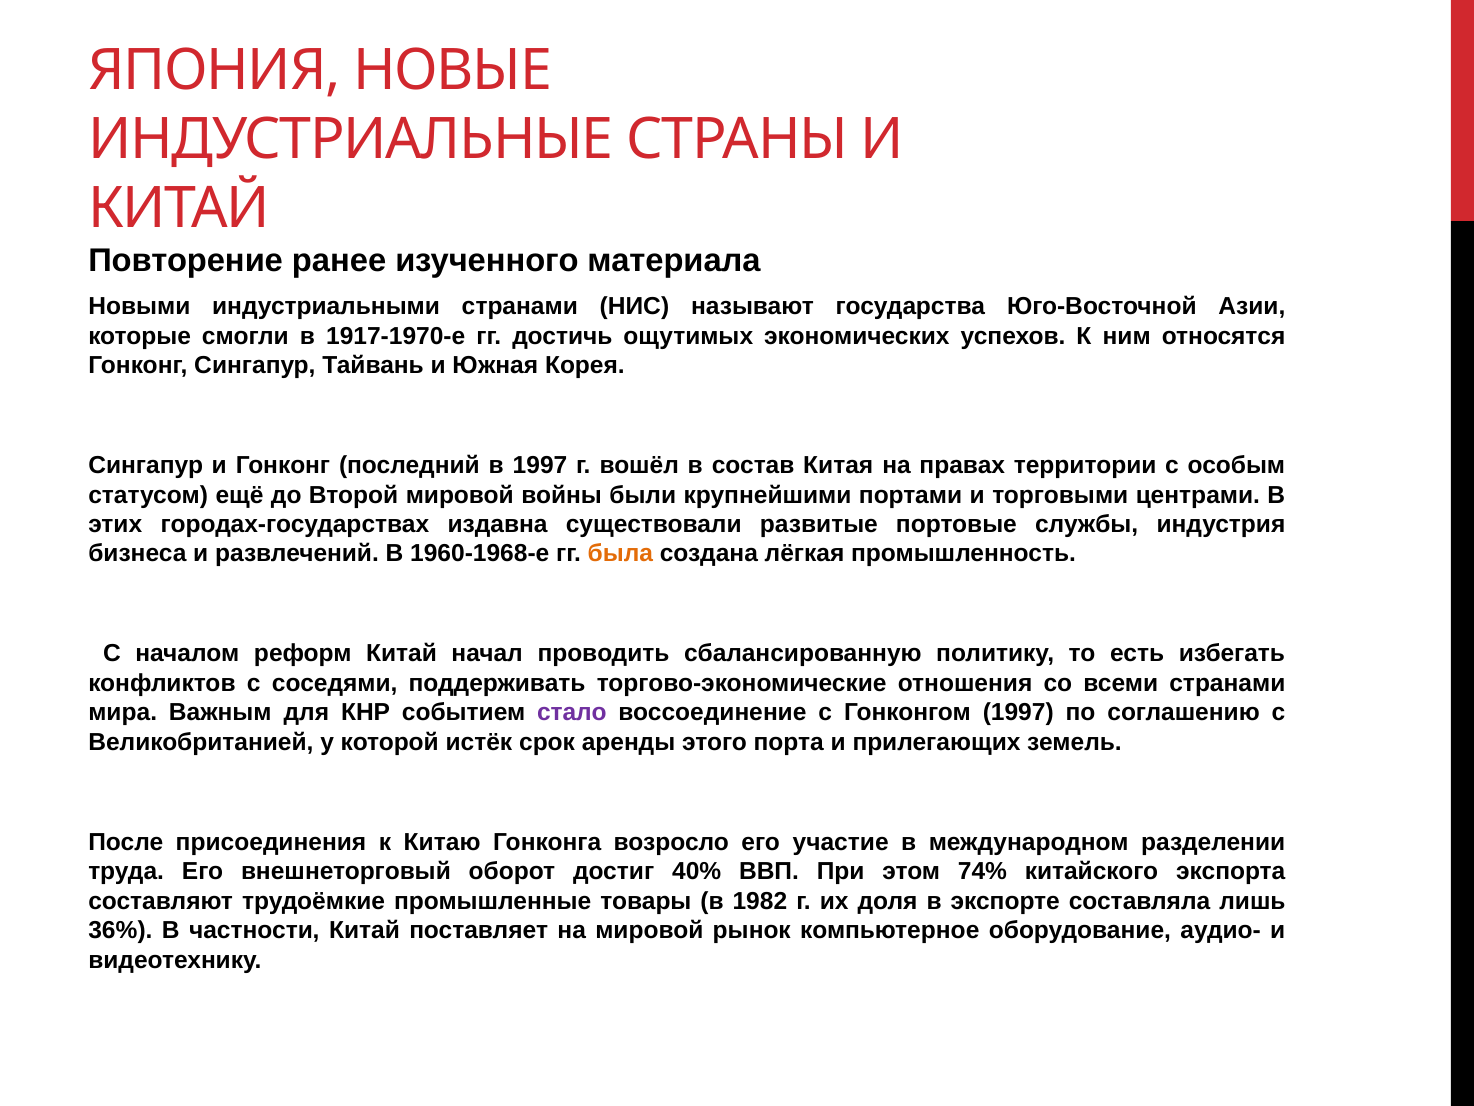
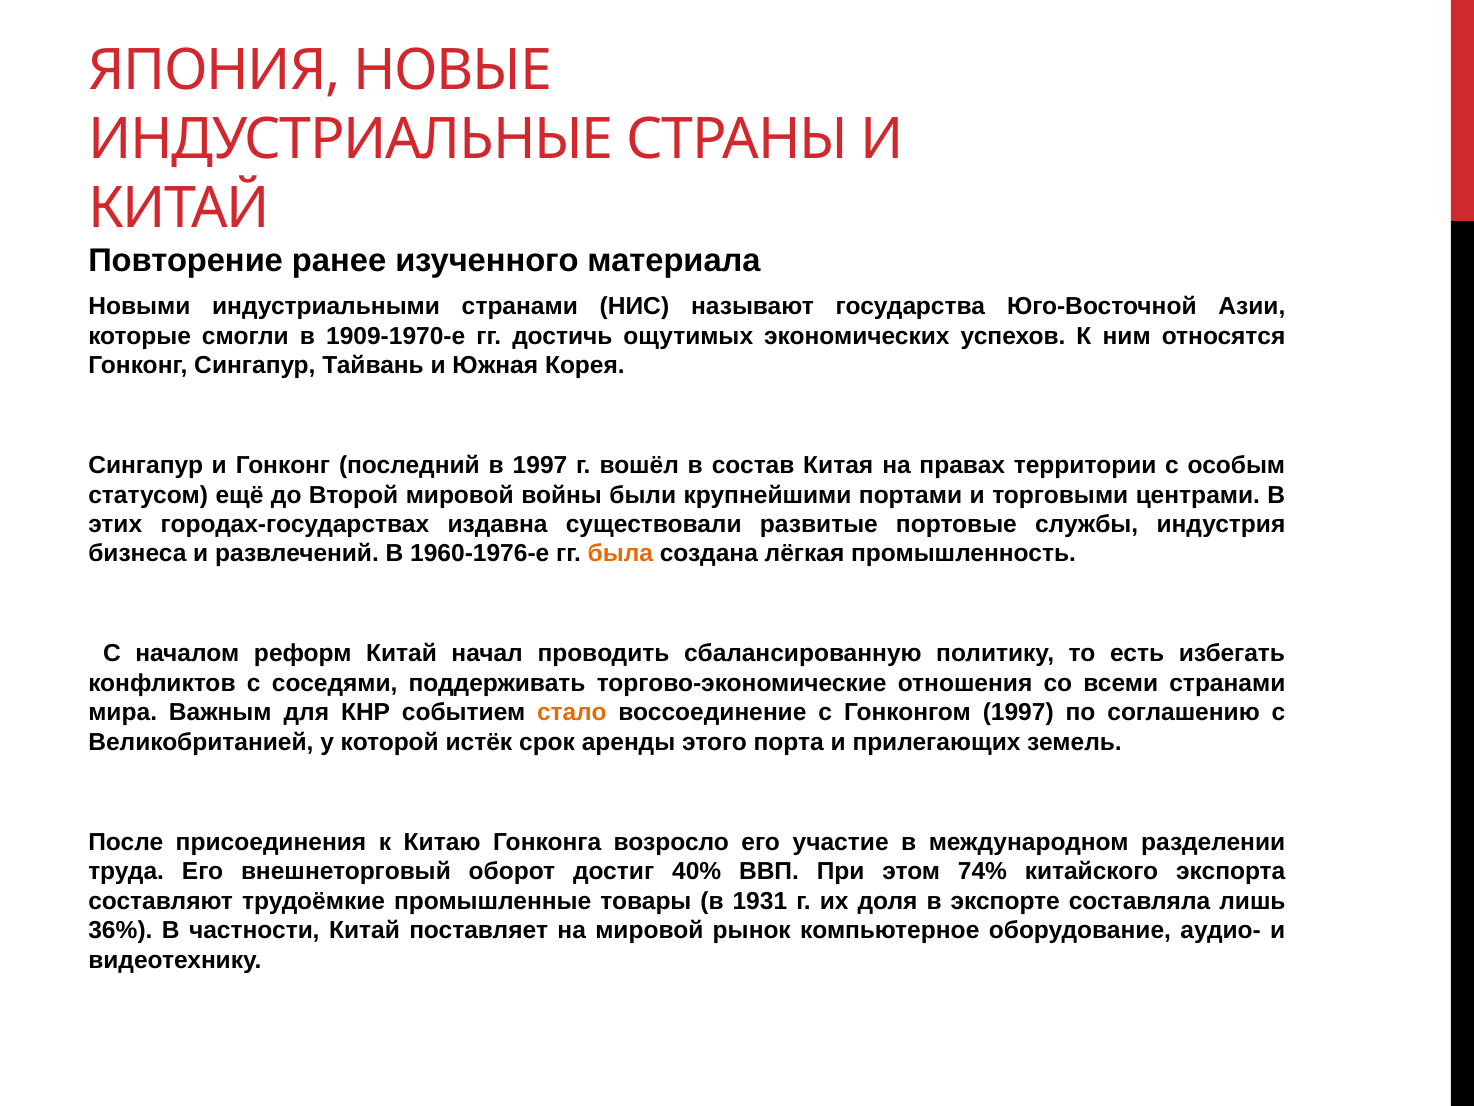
1917-1970-е: 1917-1970-е -> 1909-1970-е
1960-1968-е: 1960-1968-е -> 1960-1976-е
стало colour: purple -> orange
1982: 1982 -> 1931
